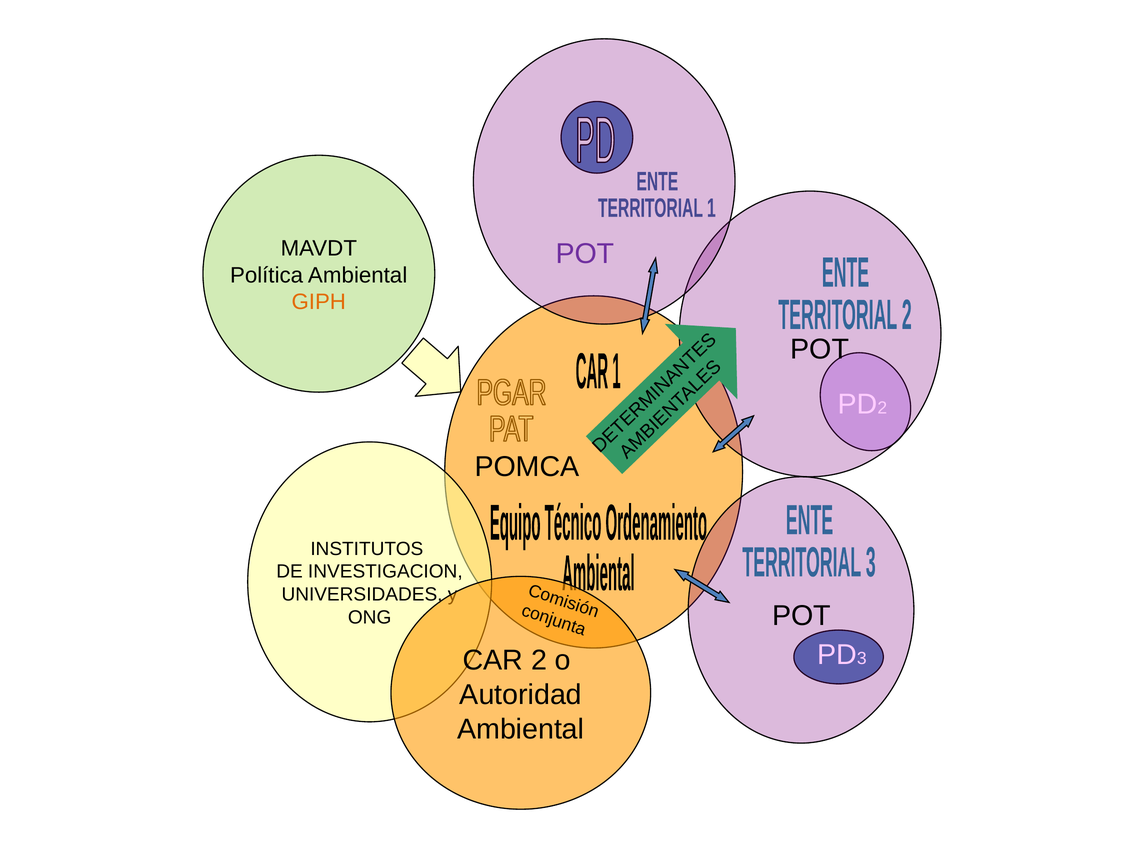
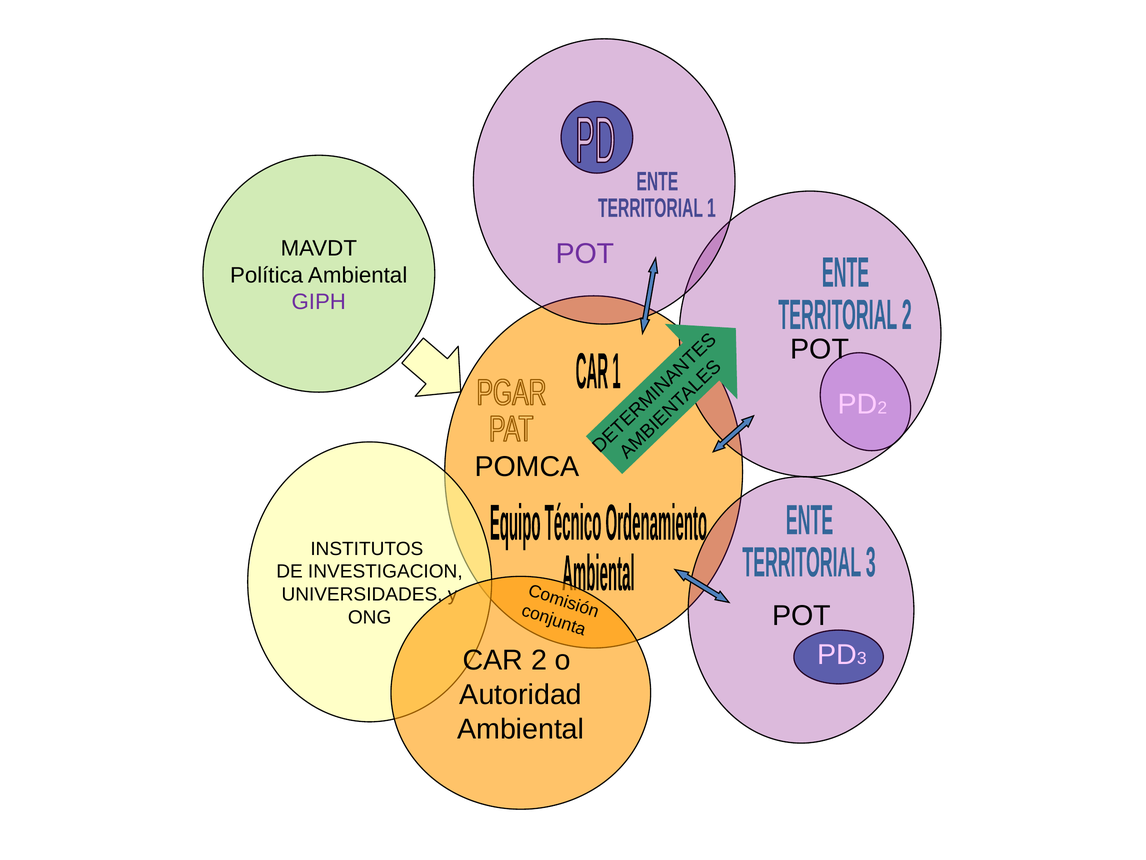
GIPH colour: orange -> purple
